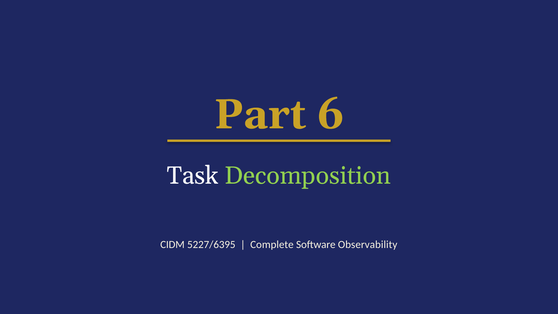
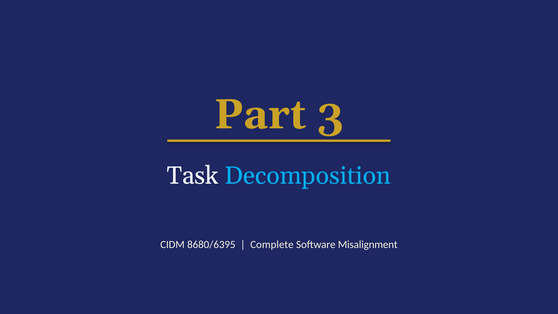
6: 6 -> 3
Decomposition colour: light green -> light blue
5227/6395: 5227/6395 -> 8680/6395
Observability: Observability -> Misalignment
